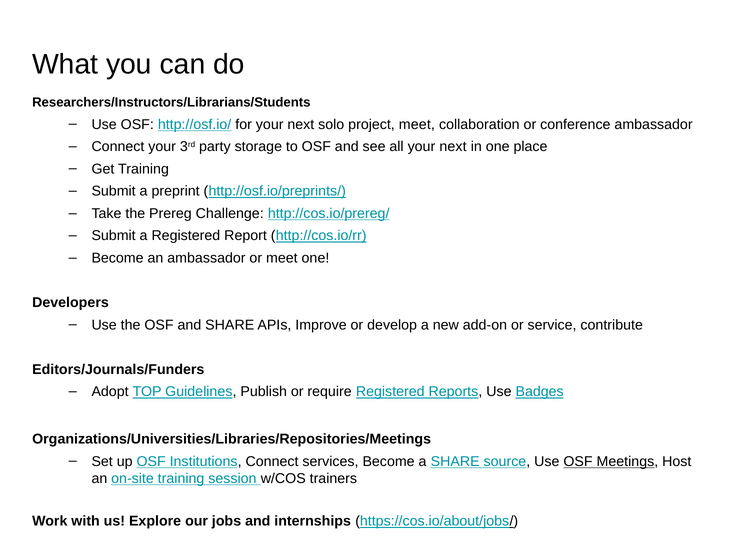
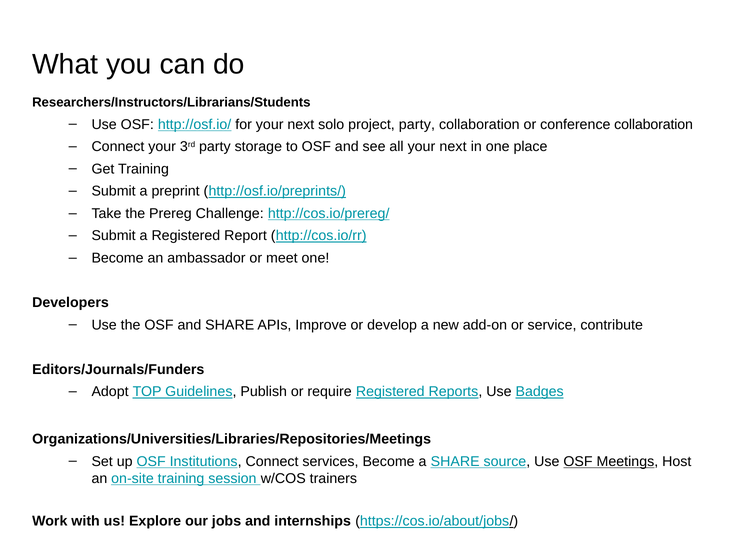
project meet: meet -> party
conference ambassador: ambassador -> collaboration
